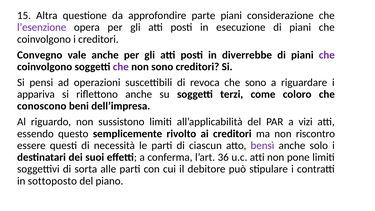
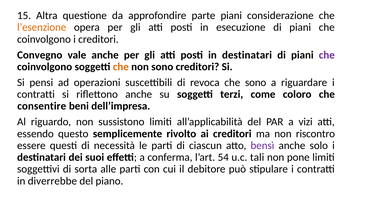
l’esenzione colour: purple -> orange
in diverrebbe: diverrebbe -> destinatari
che at (121, 67) colour: purple -> orange
appariva at (36, 94): appariva -> contratti
conoscono: conoscono -> consentire
36: 36 -> 54
u.c atti: atti -> tali
sottoposto: sottoposto -> diverrebbe
